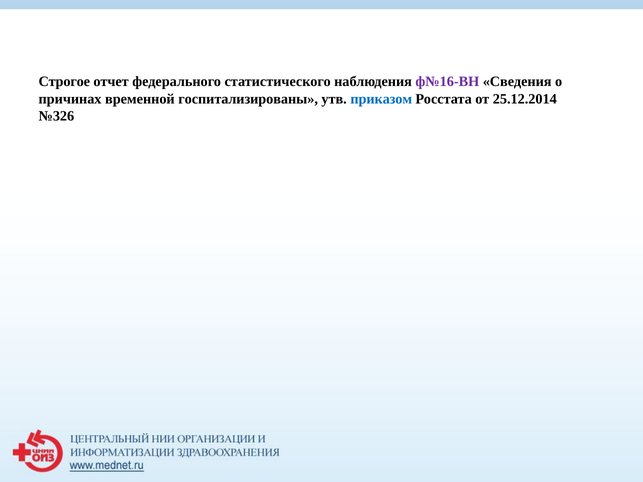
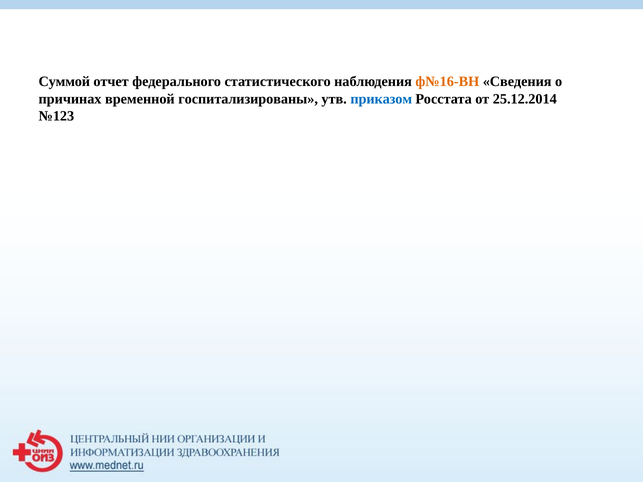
Строгое: Строгое -> Суммой
ф№16-ВН colour: purple -> orange
№326: №326 -> №123
